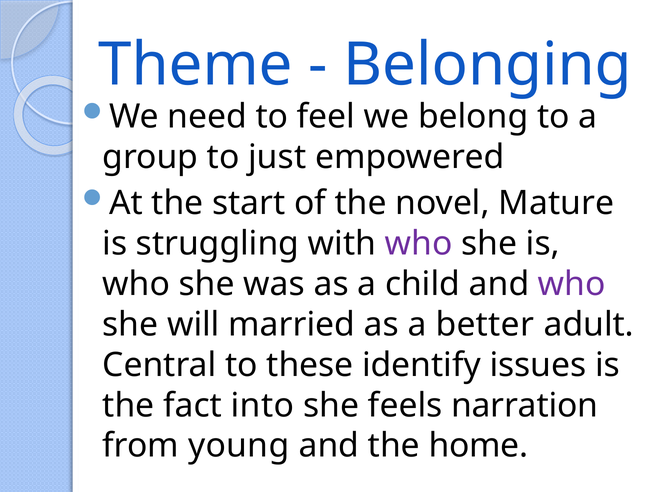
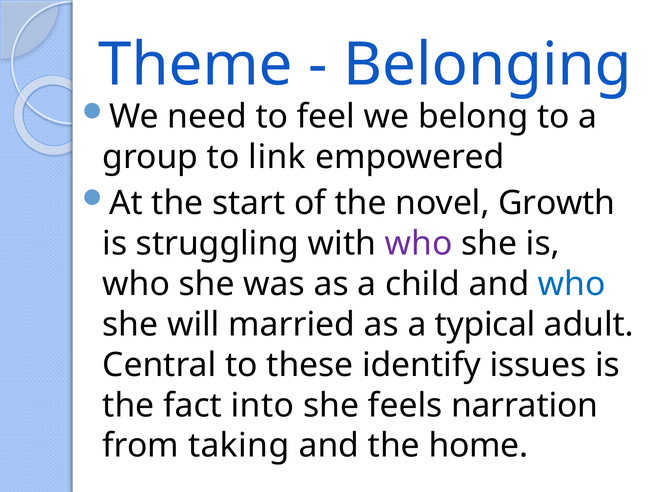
just: just -> link
Mature: Mature -> Growth
who at (572, 284) colour: purple -> blue
better: better -> typical
young: young -> taking
